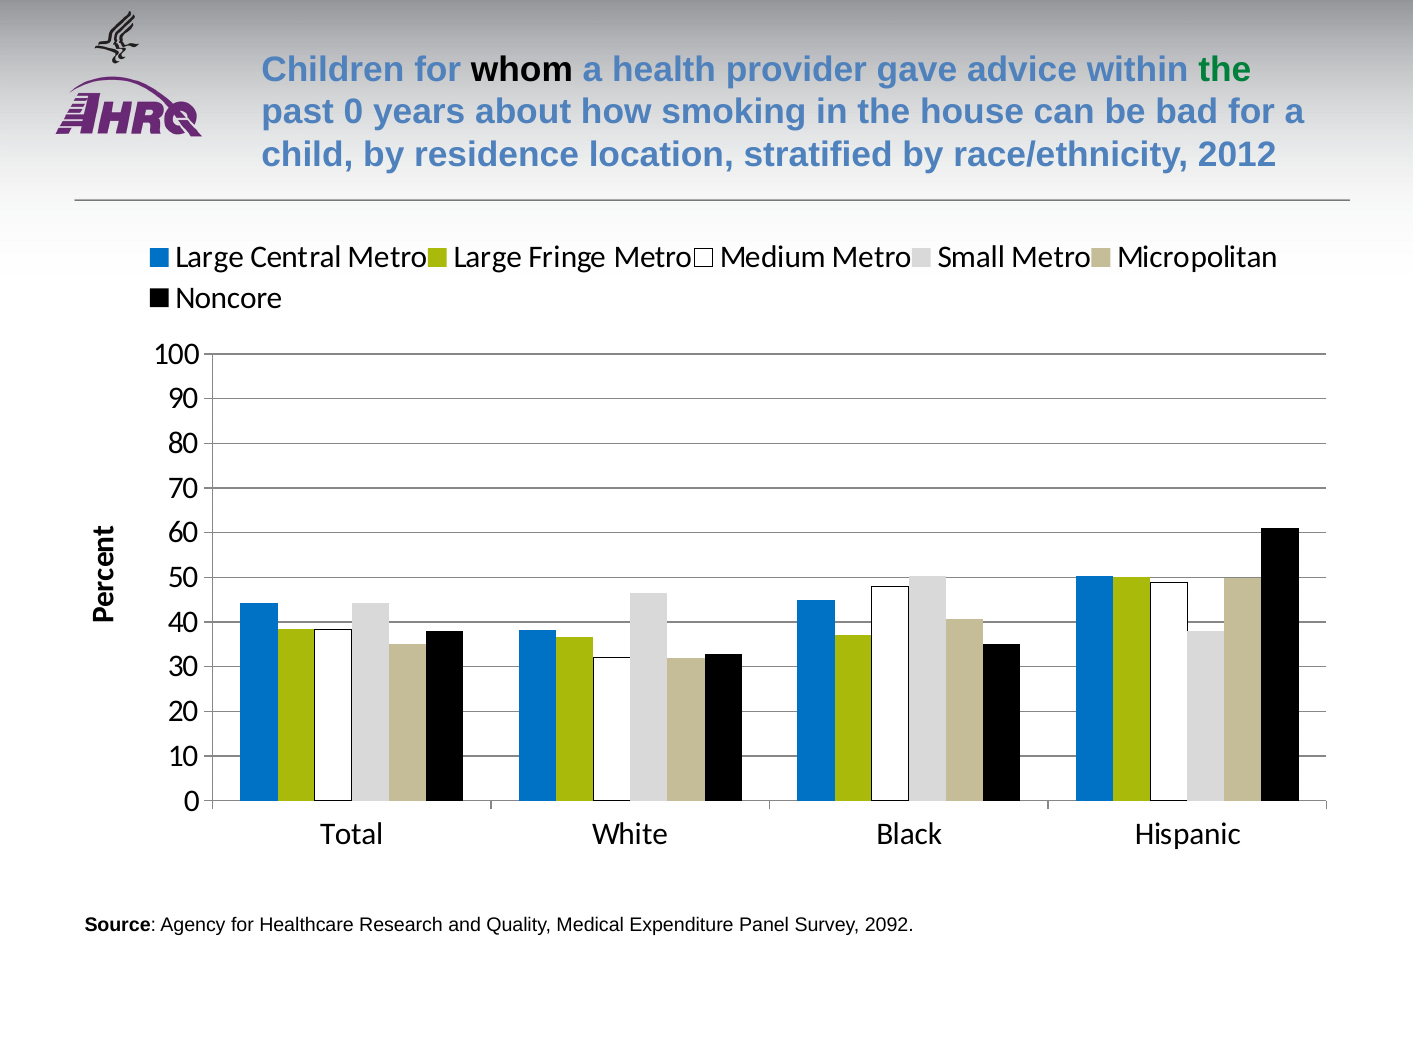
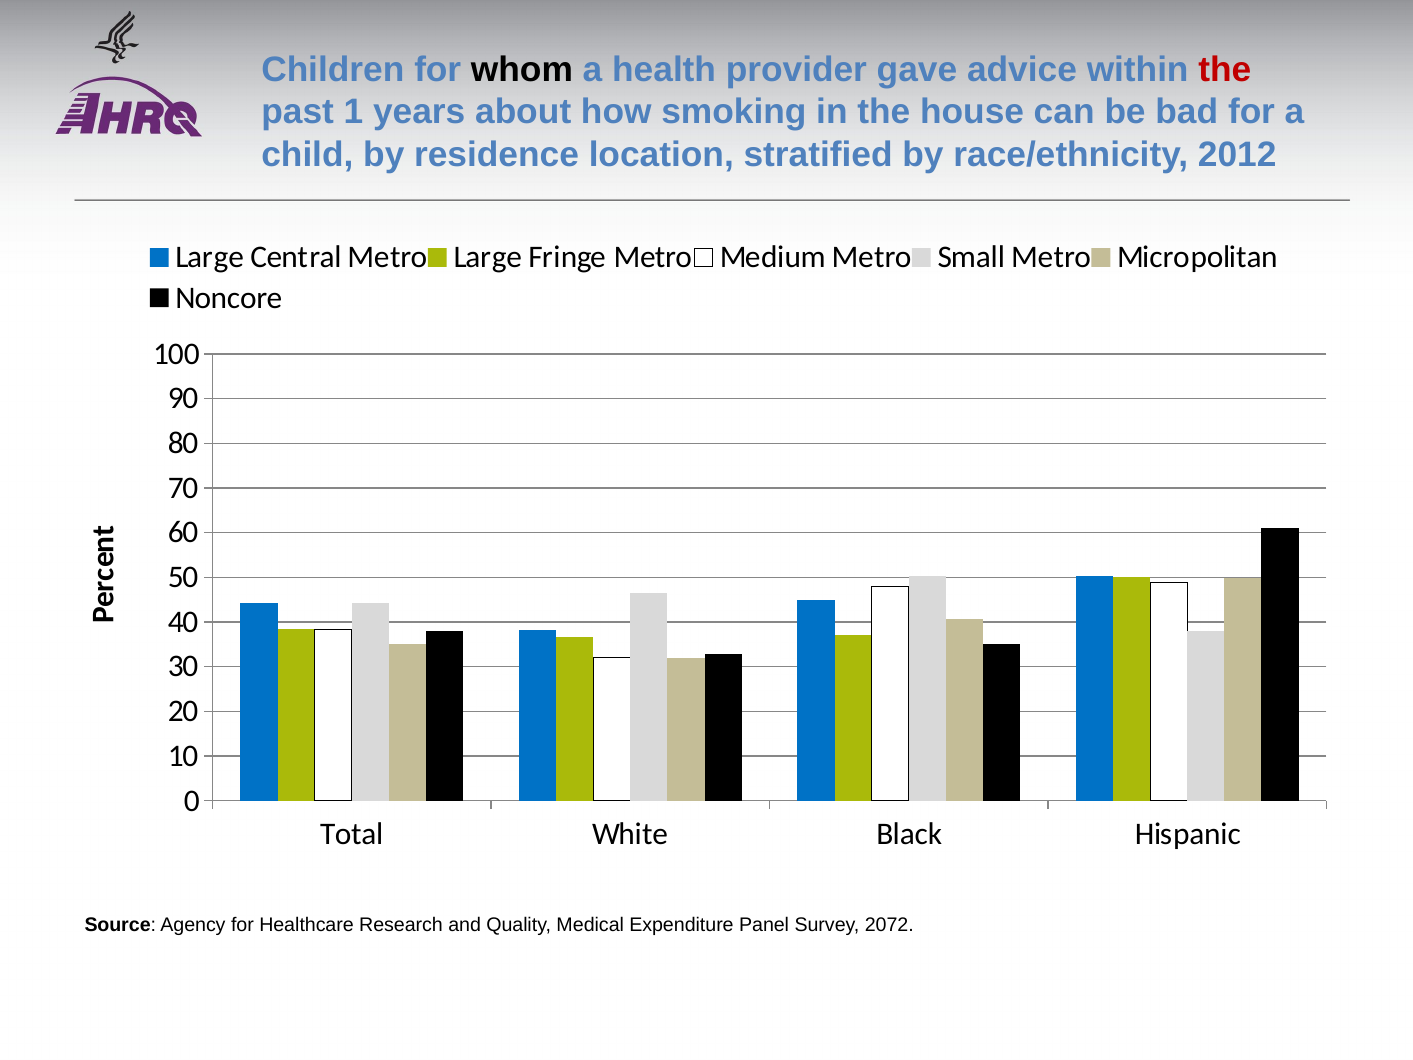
the at (1225, 70) colour: green -> red
past 0: 0 -> 1
2092: 2092 -> 2072
